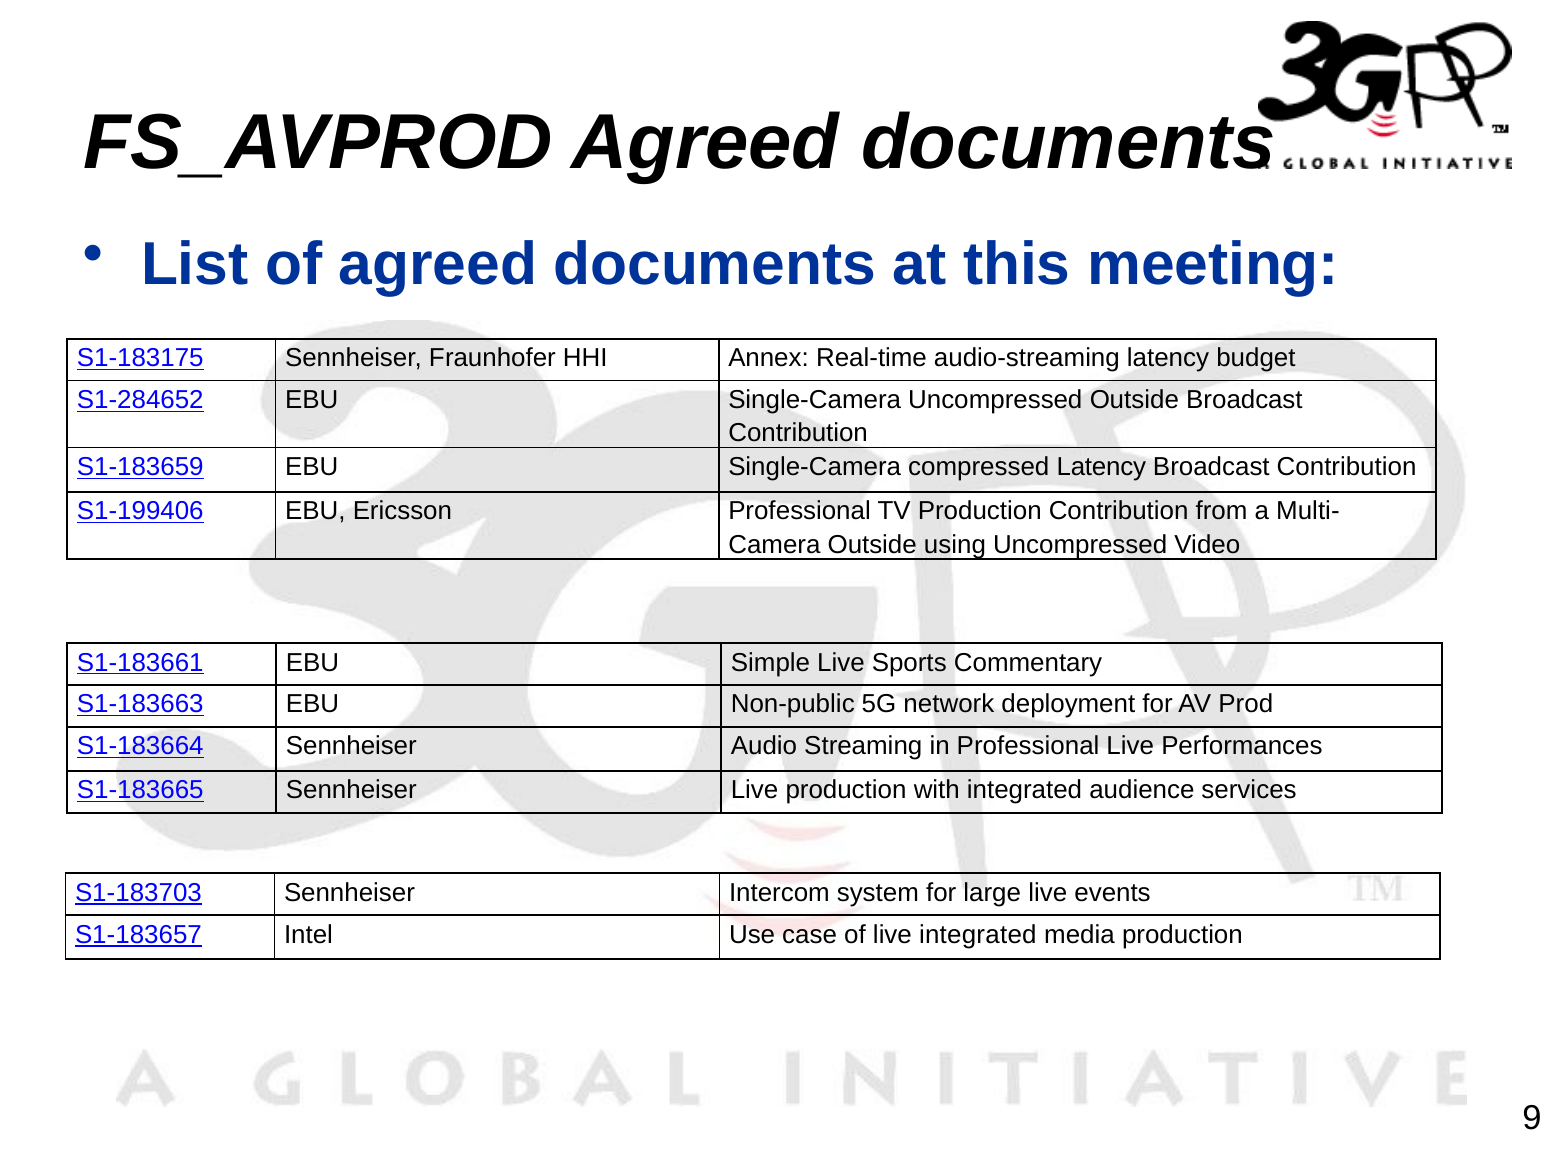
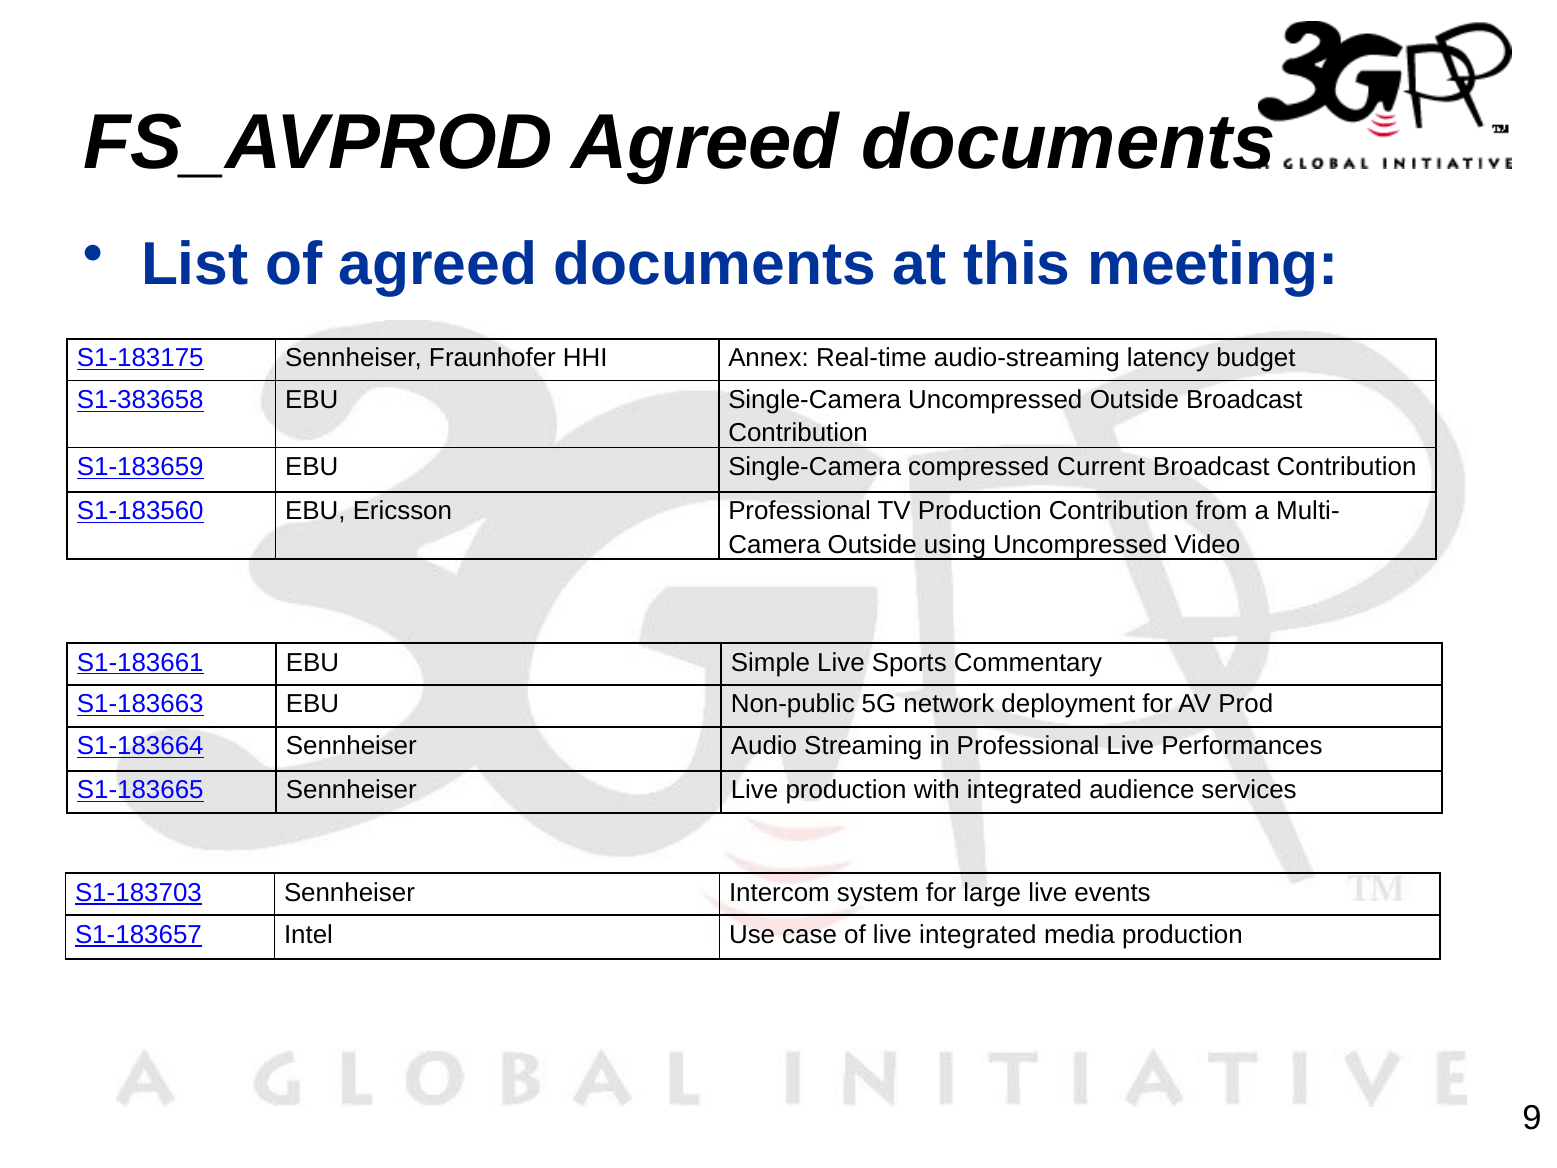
S1-284652: S1-284652 -> S1-383658
compressed Latency: Latency -> Current
S1-199406: S1-199406 -> S1-183560
